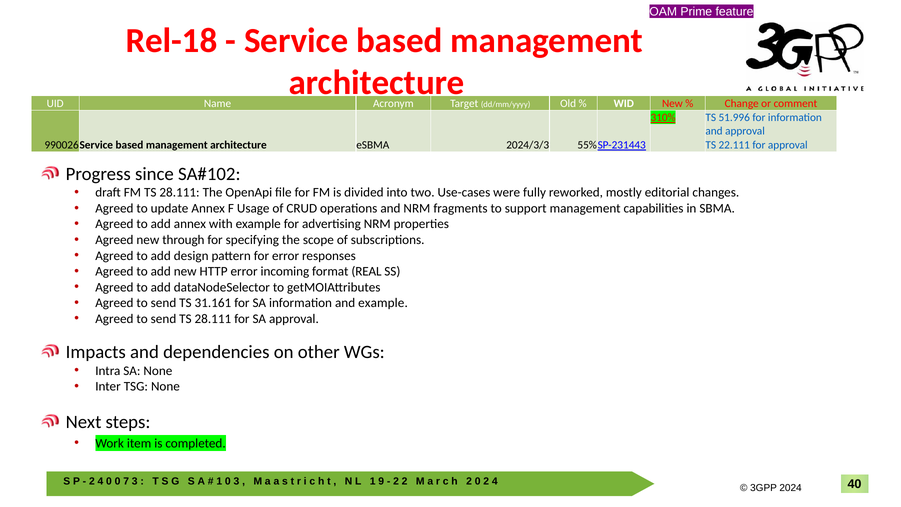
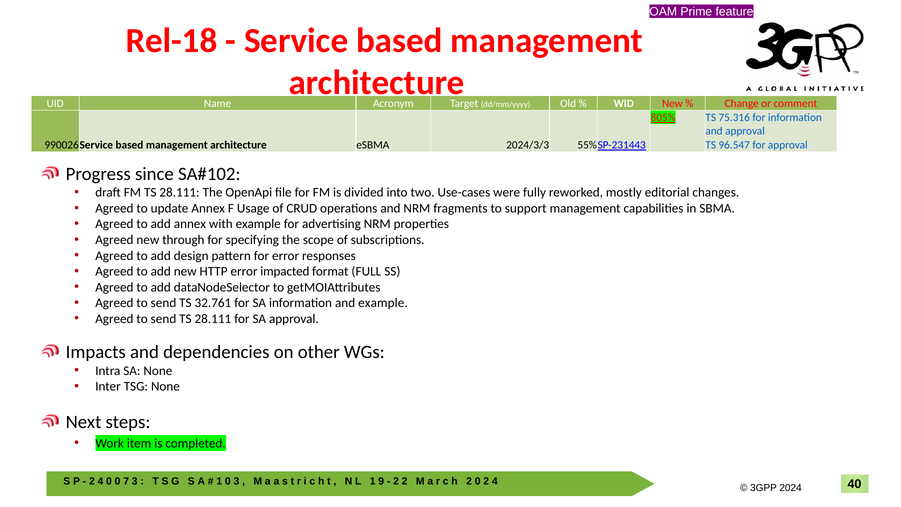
310%: 310% -> 805%
51.996: 51.996 -> 75.316
22.111: 22.111 -> 96.547
incoming: incoming -> impacted
REAL: REAL -> FULL
31.161: 31.161 -> 32.761
